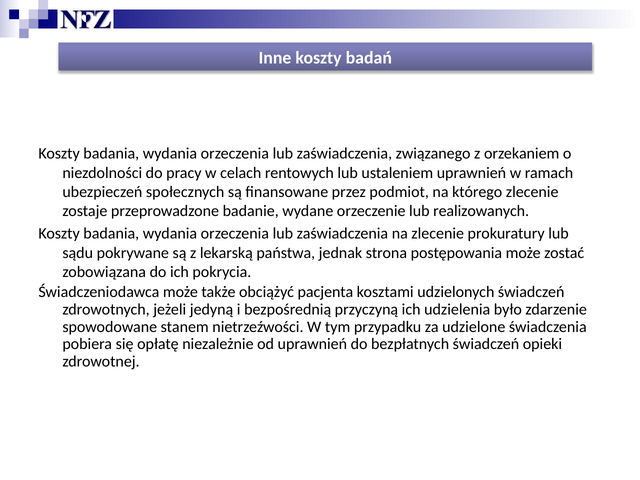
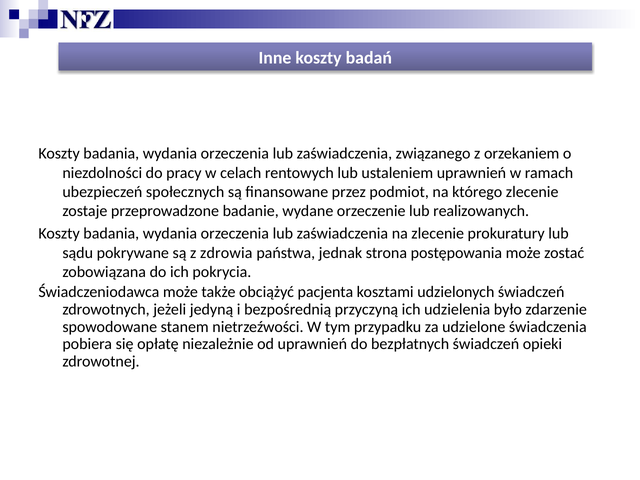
lekarską: lekarską -> zdrowia
